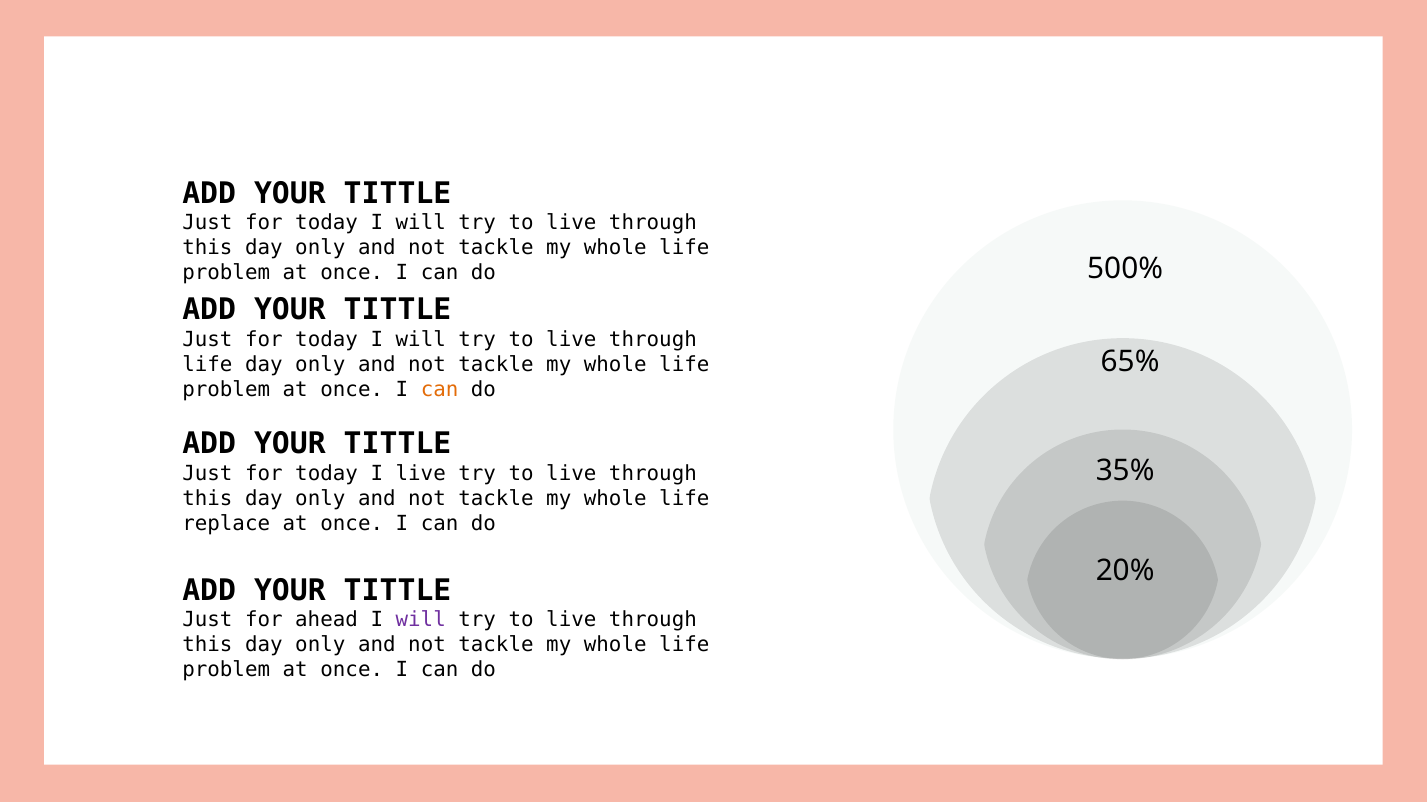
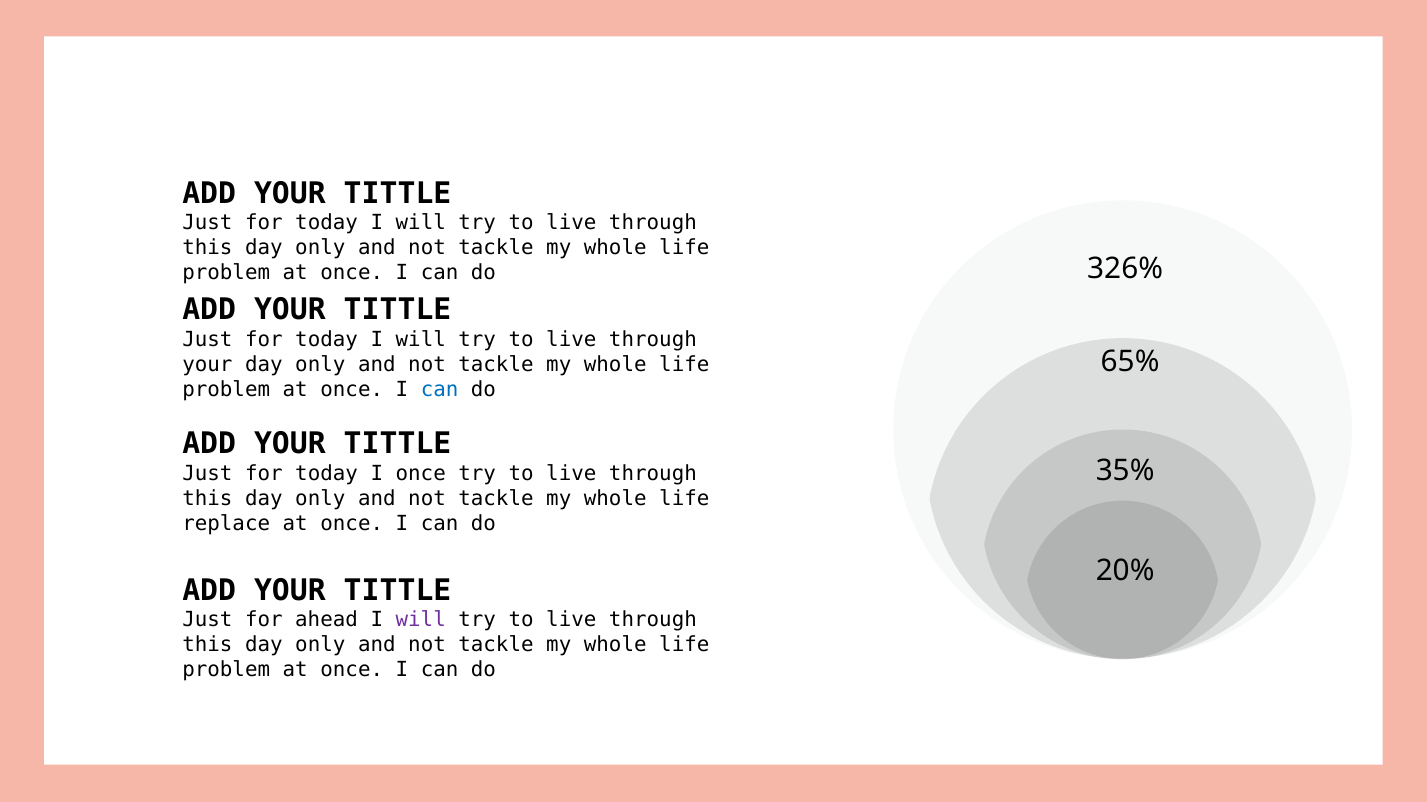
500%: 500% -> 326%
life at (207, 365): life -> your
can at (440, 389) colour: orange -> blue
I live: live -> once
